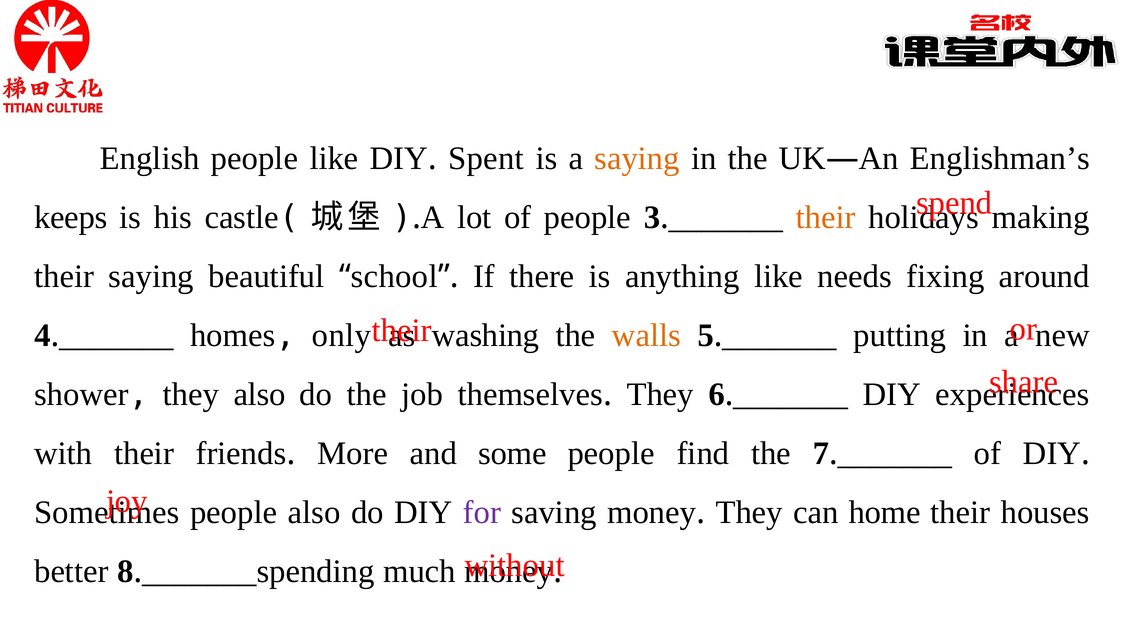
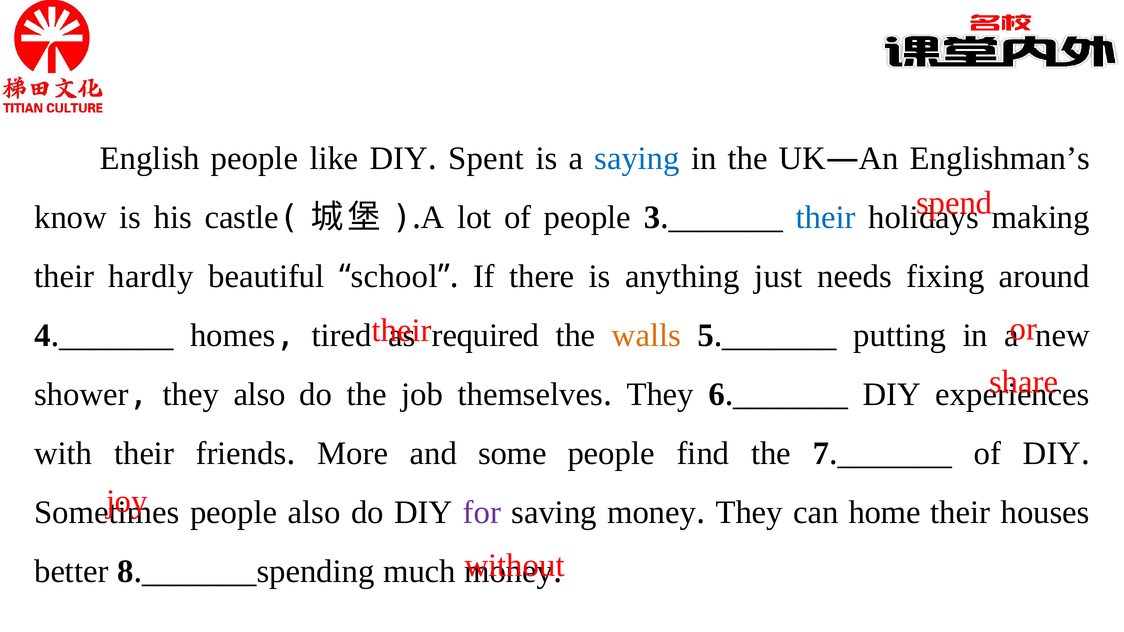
saying at (637, 159) colour: orange -> blue
keeps: keeps -> know
their at (826, 218) colour: orange -> blue
their saying: saying -> hardly
anything like: like -> just
only: only -> tired
washing: washing -> required
